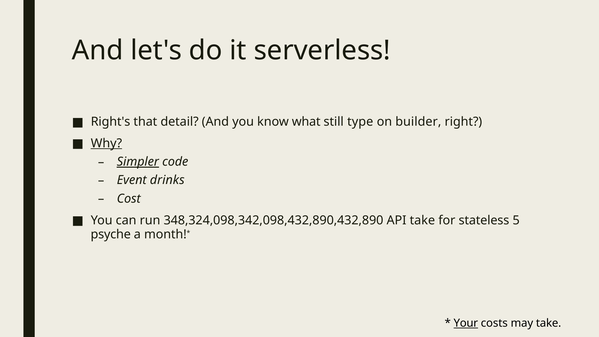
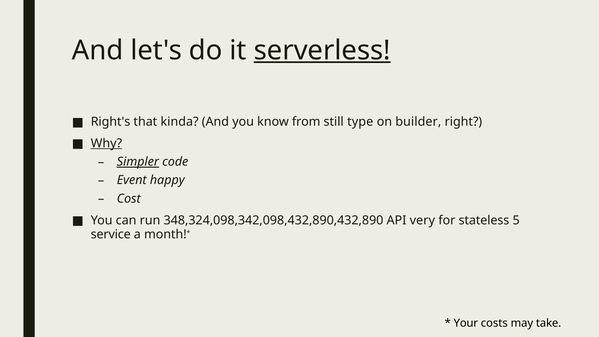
serverless underline: none -> present
detail: detail -> kinda
what: what -> from
drinks: drinks -> happy
API take: take -> very
psyche: psyche -> service
Your underline: present -> none
